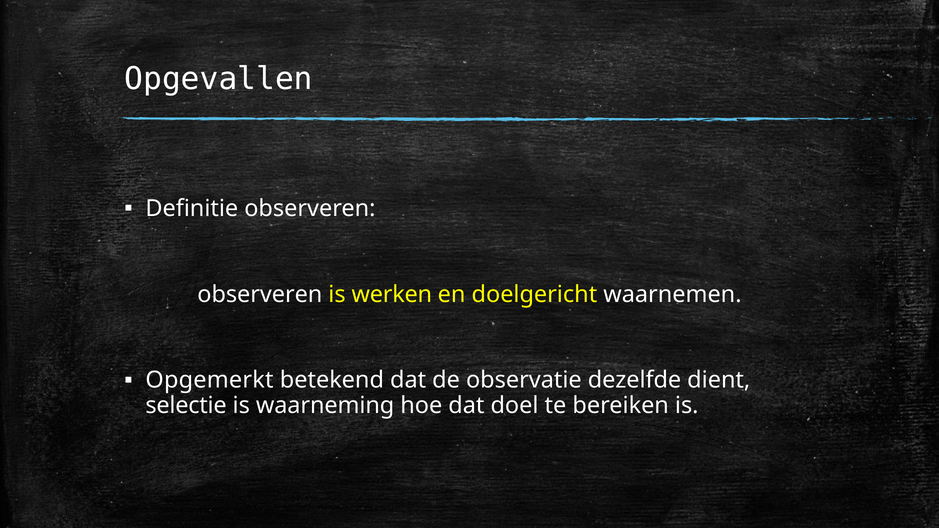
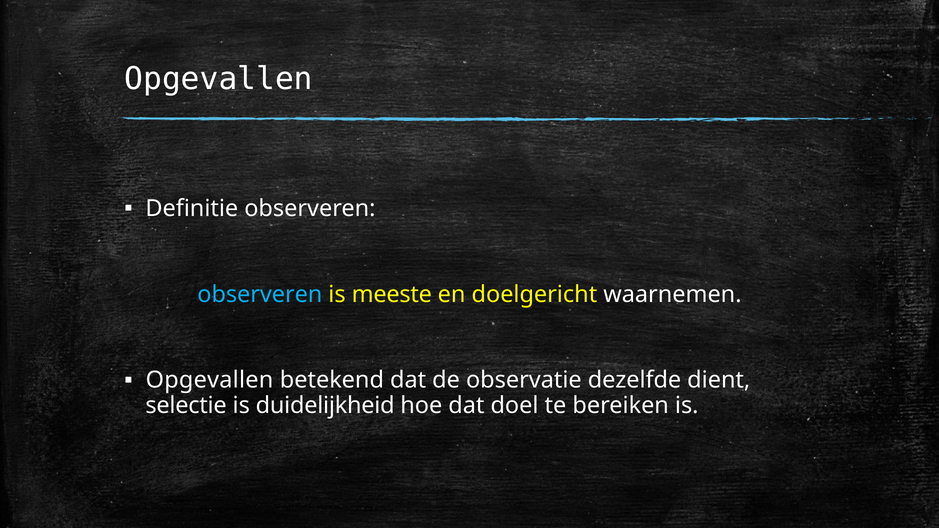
observeren at (260, 295) colour: white -> light blue
werken: werken -> meeste
Opgemerkt at (210, 380): Opgemerkt -> Opgevallen
waarneming: waarneming -> duidelijkheid
